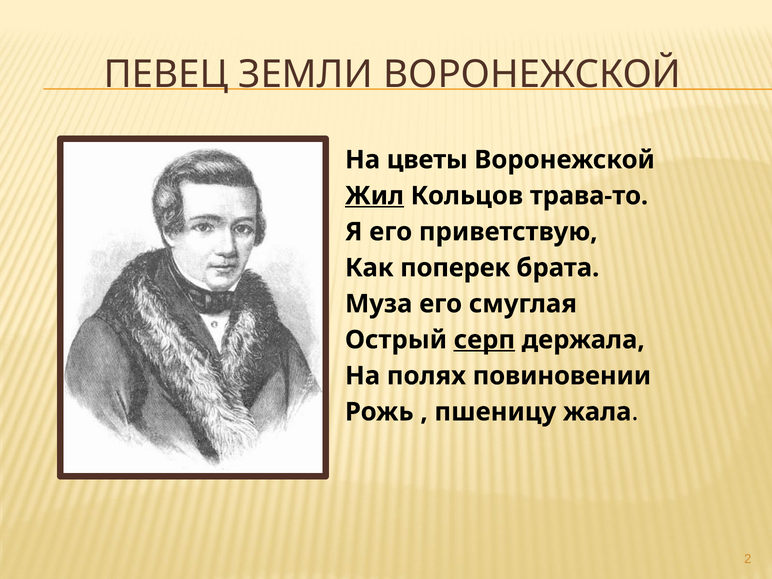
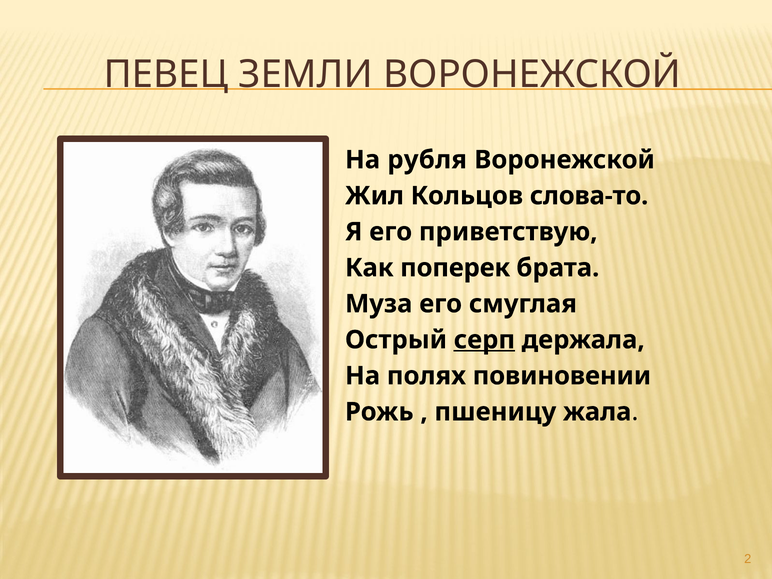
цветы: цветы -> рубля
Жил underline: present -> none
трава-то: трава-то -> слова-то
